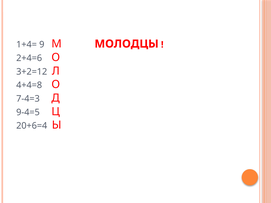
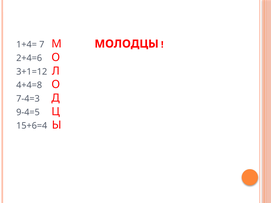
9: 9 -> 7
3+2=12: 3+2=12 -> 3+1=12
20+6=4: 20+6=4 -> 15+6=4
